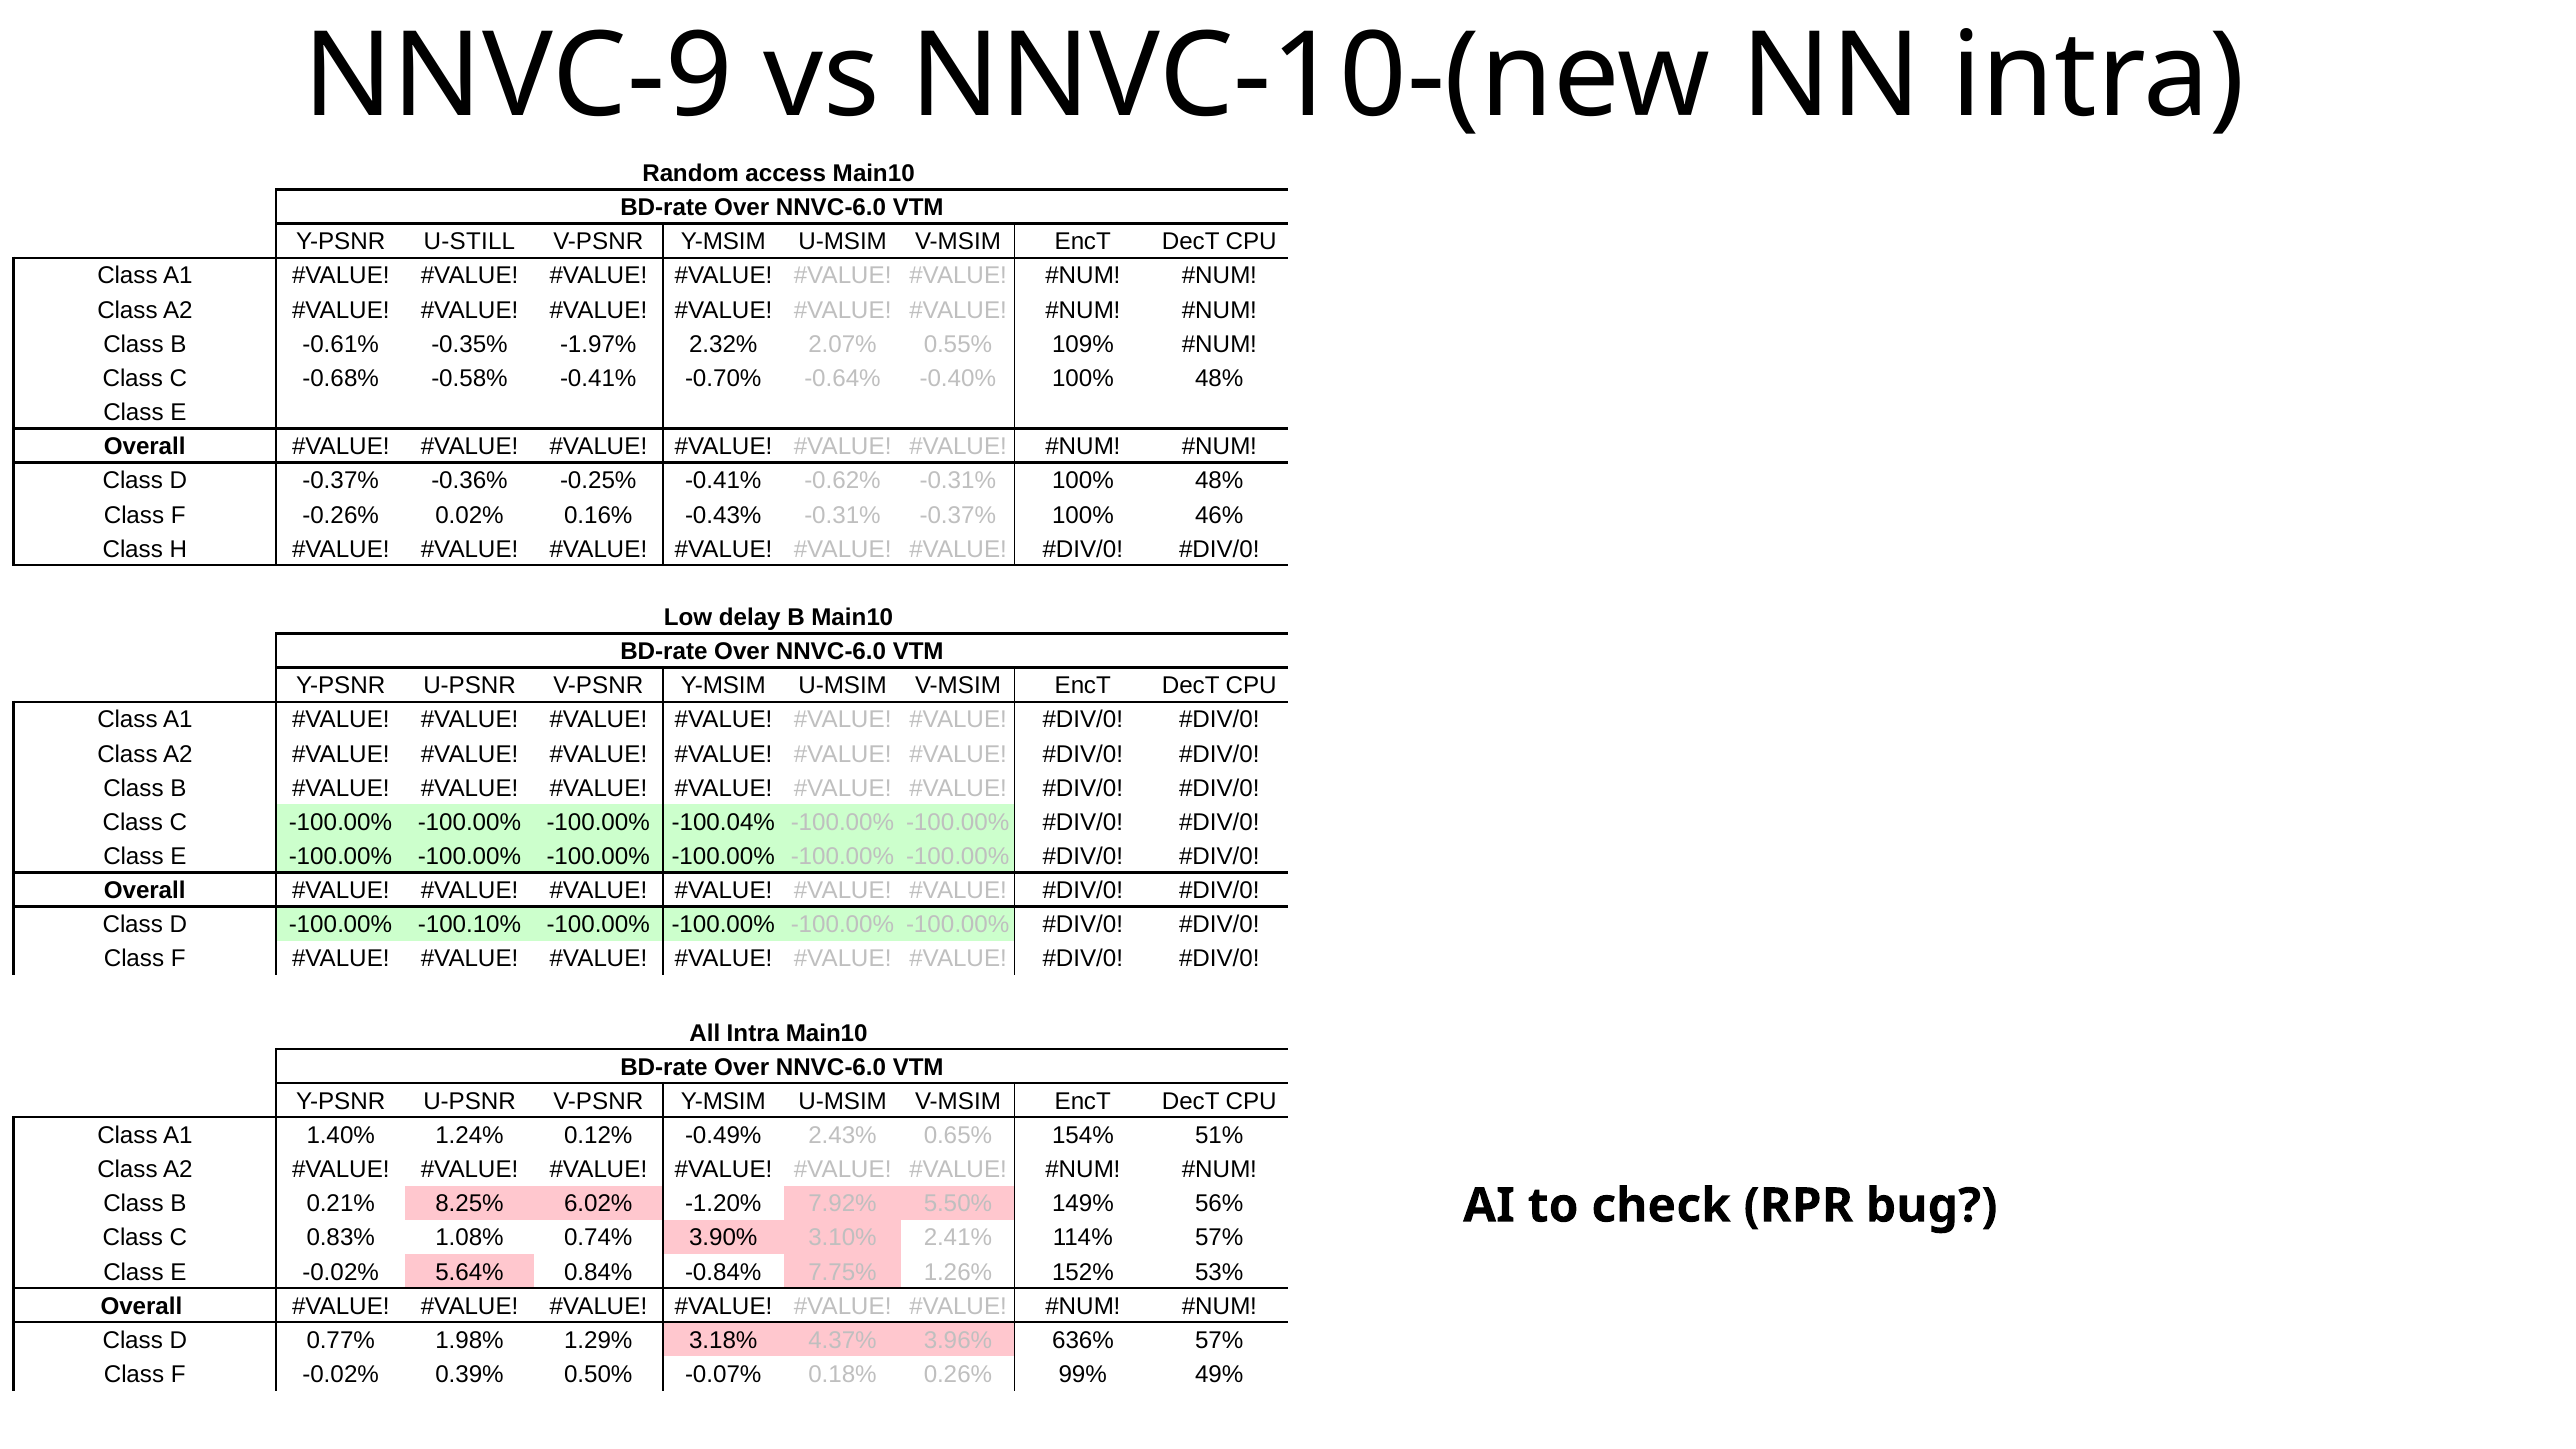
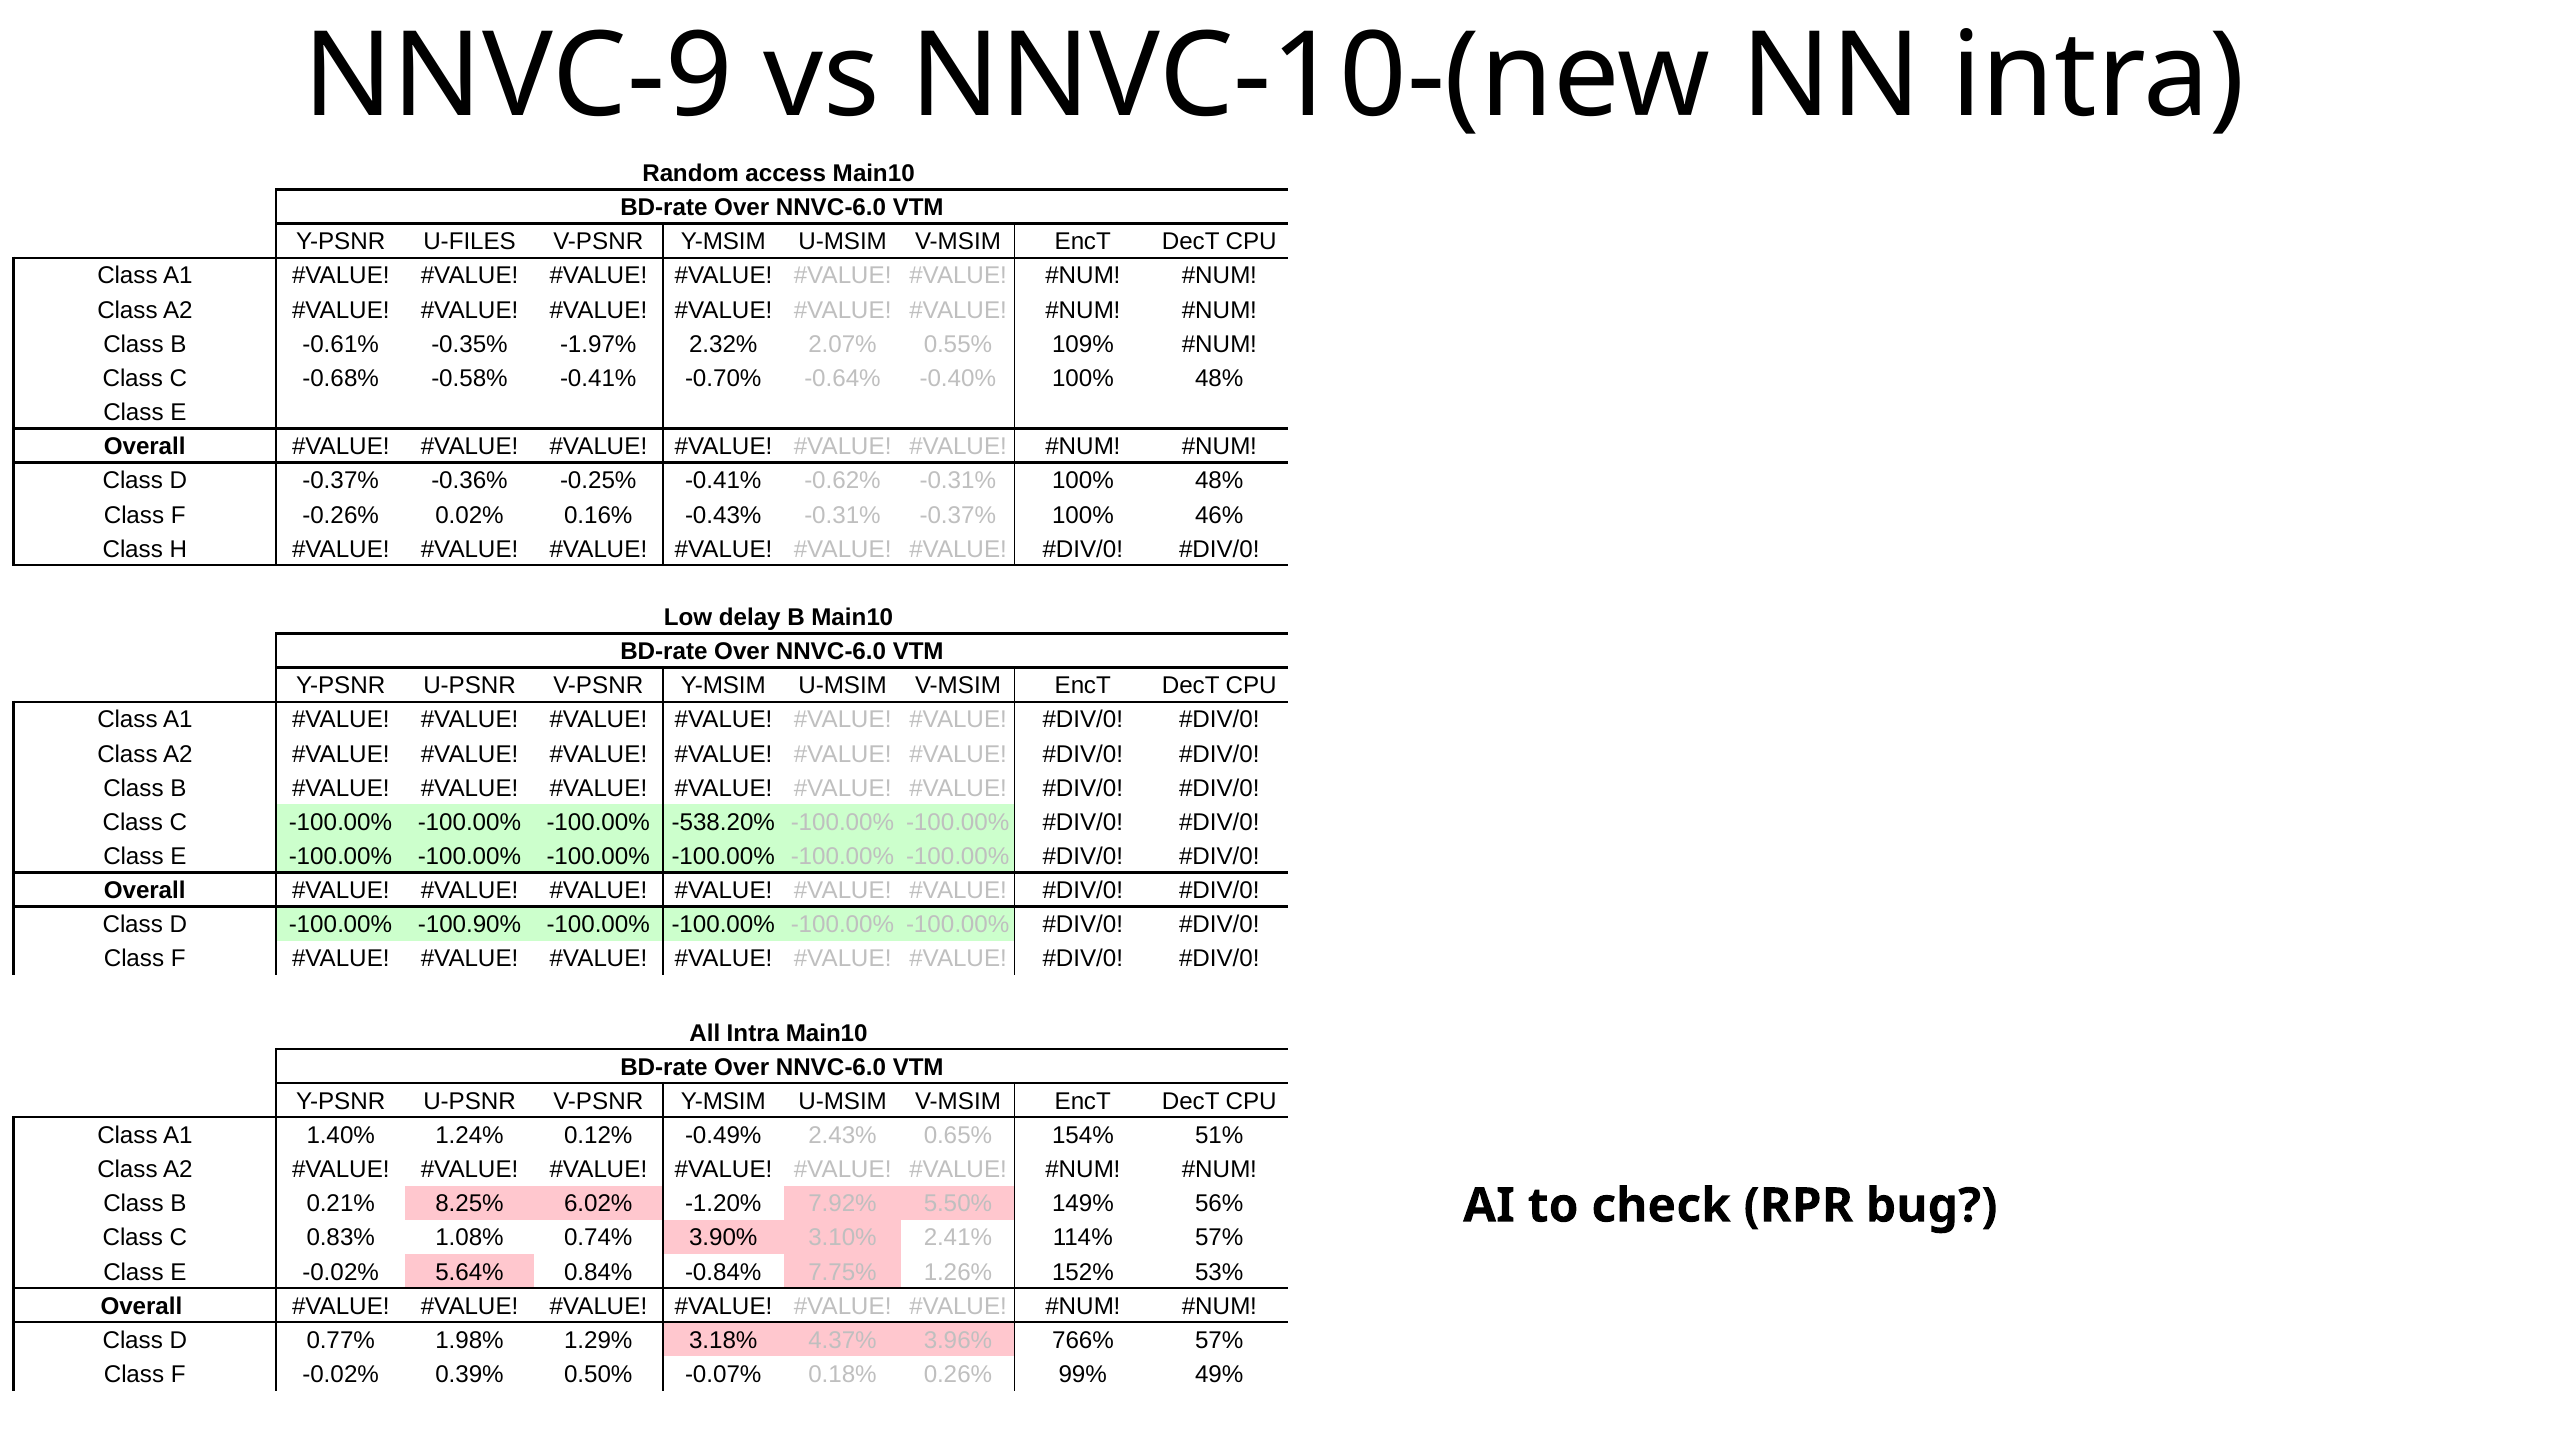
U-STILL: U-STILL -> U-FILES
-100.04%: -100.04% -> -538.20%
-100.10%: -100.10% -> -100.90%
636%: 636% -> 766%
